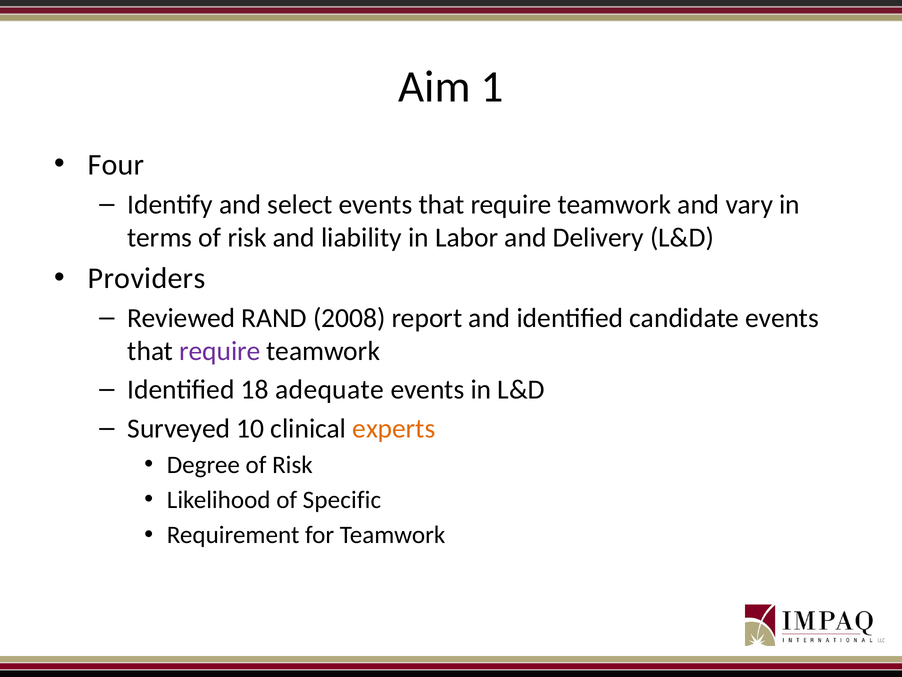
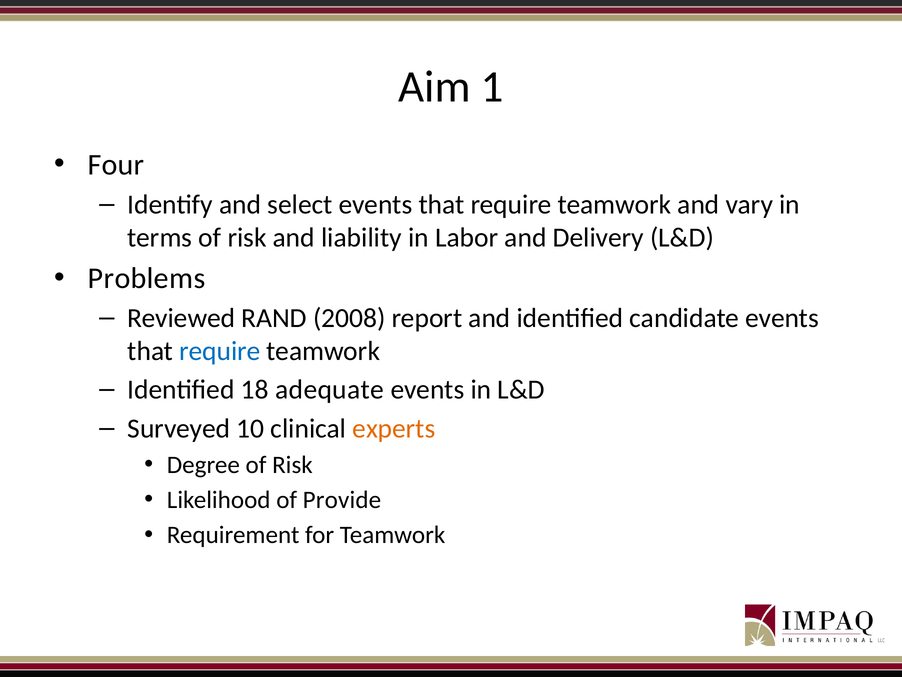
Providers: Providers -> Problems
require at (220, 351) colour: purple -> blue
Specific: Specific -> Provide
